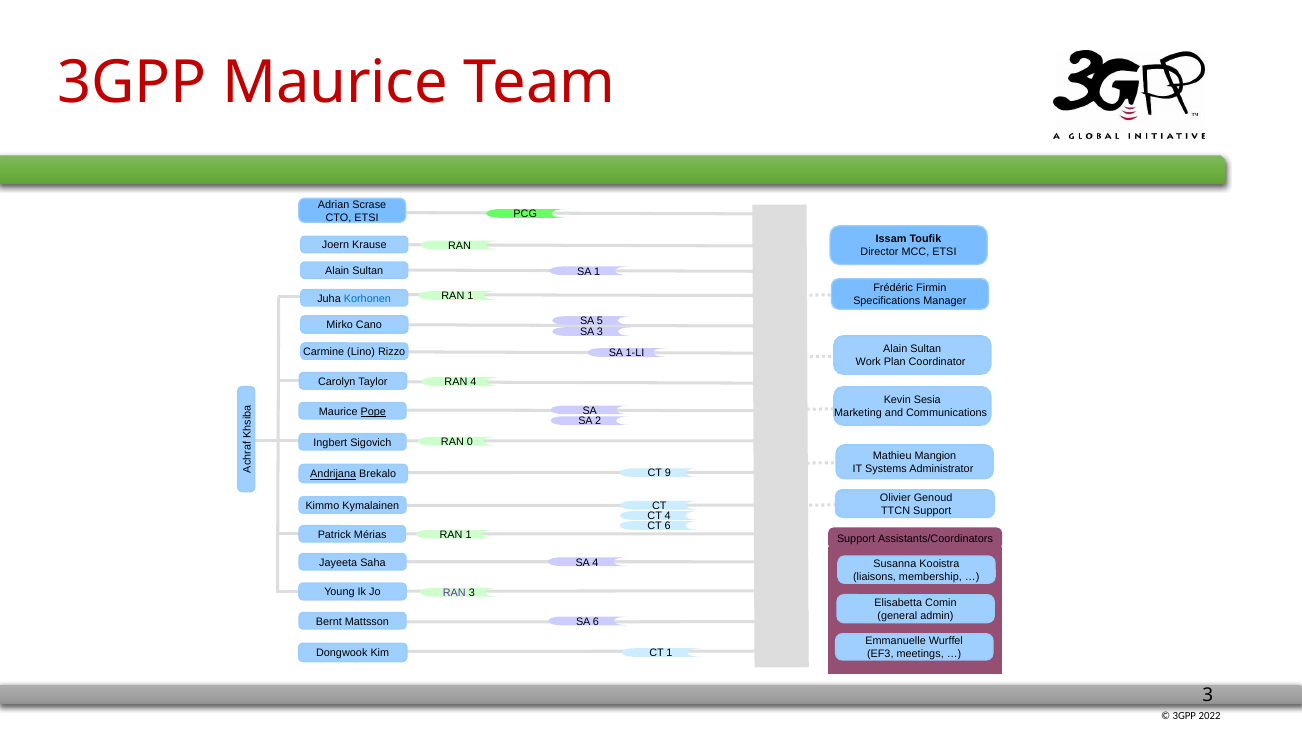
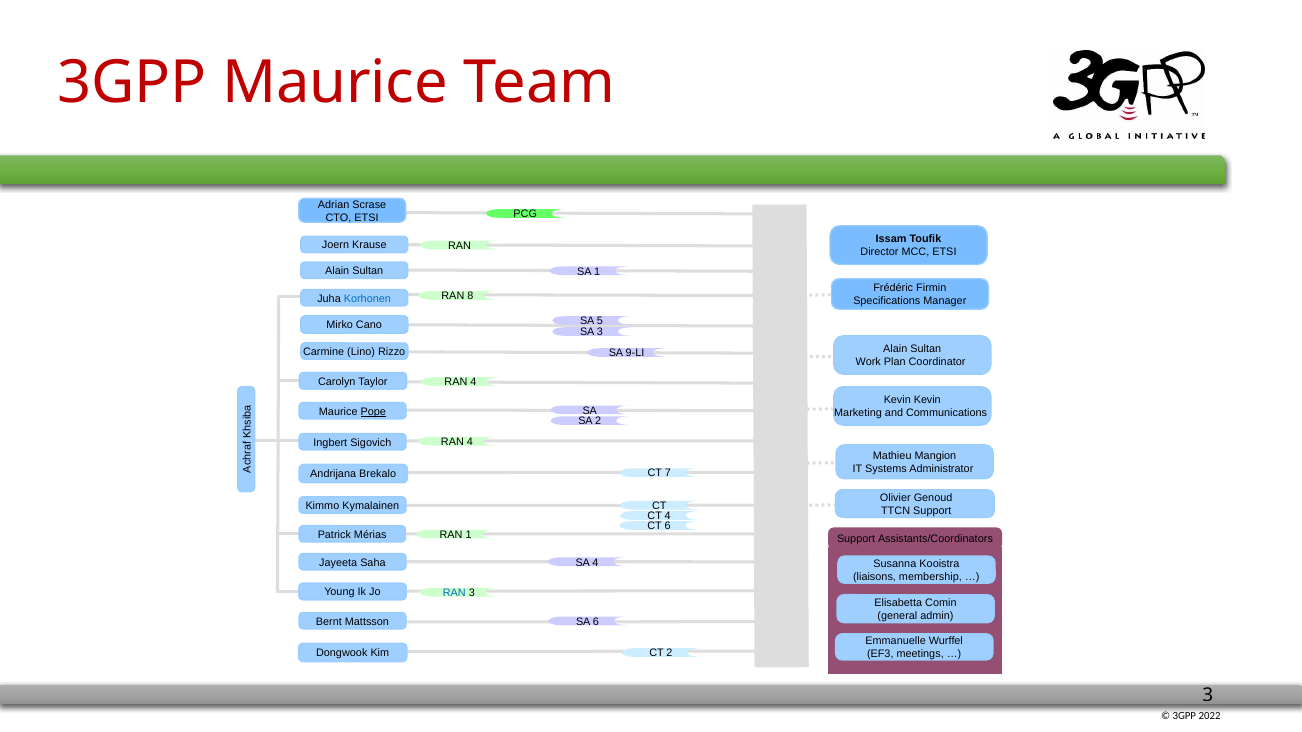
1 at (470, 296): 1 -> 8
1-LI: 1-LI -> 9-LI
Kevin Sesia: Sesia -> Kevin
Sigovich RAN 0: 0 -> 4
9: 9 -> 7
Andrijana underline: present -> none
RAN at (454, 593) colour: purple -> blue
CT 1: 1 -> 2
